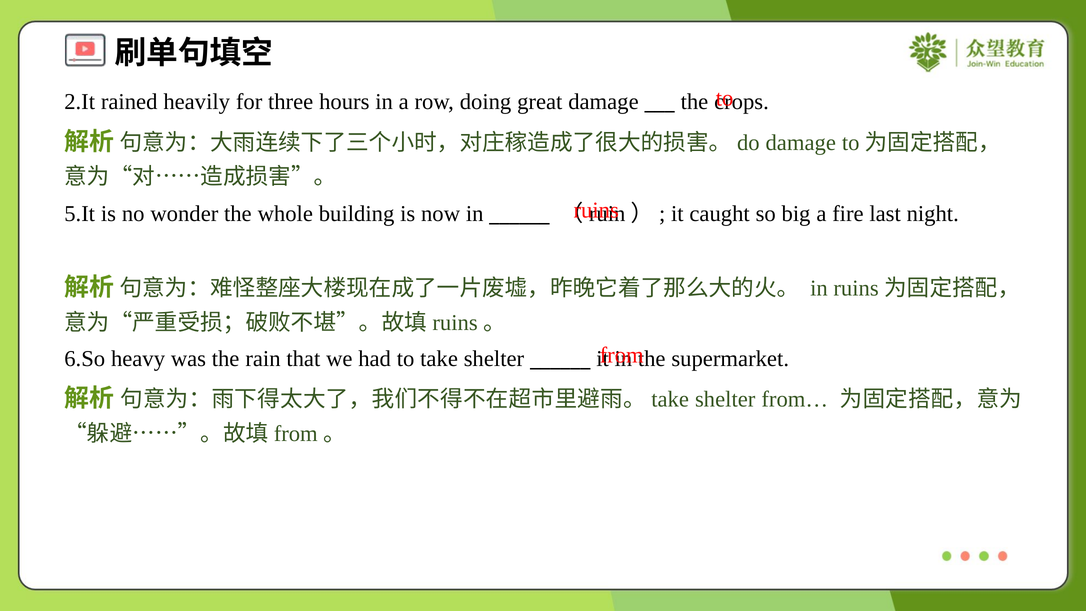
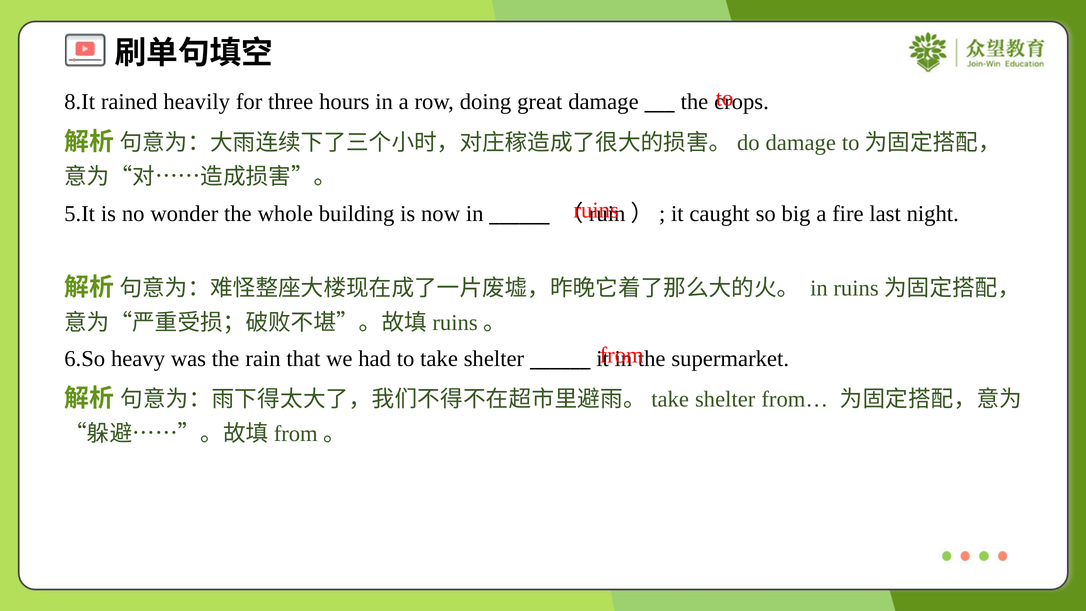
2.It: 2.It -> 8.It
